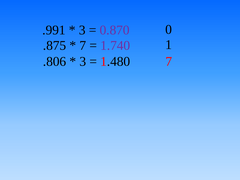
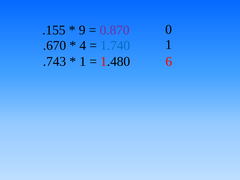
.991: .991 -> .155
3 at (82, 30): 3 -> 9
.875: .875 -> .670
7 at (83, 46): 7 -> 4
1.740 colour: purple -> blue
.806: .806 -> .743
3 at (83, 62): 3 -> 1
1.480 7: 7 -> 6
